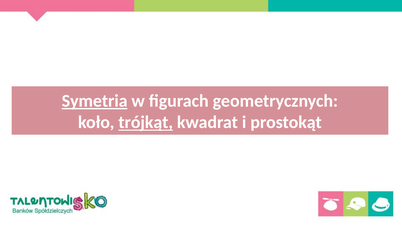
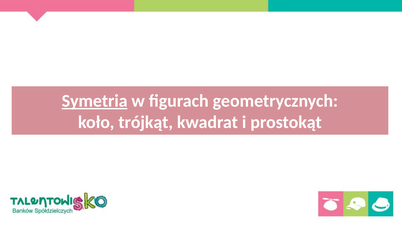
trójkąt underline: present -> none
